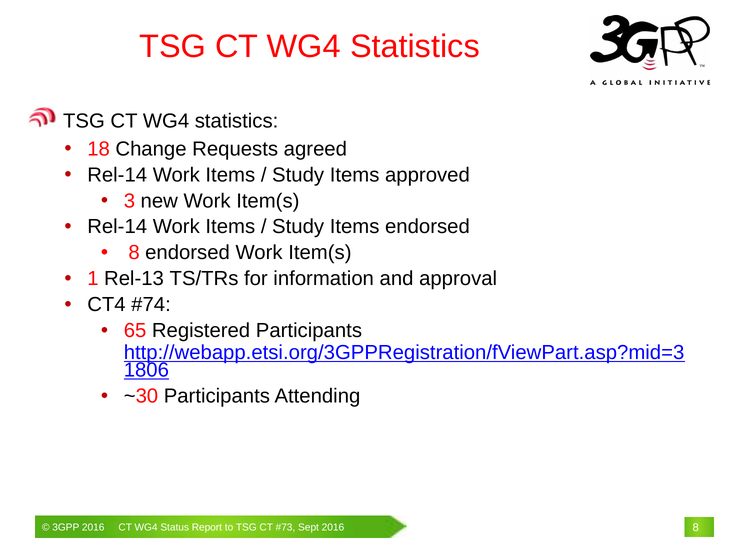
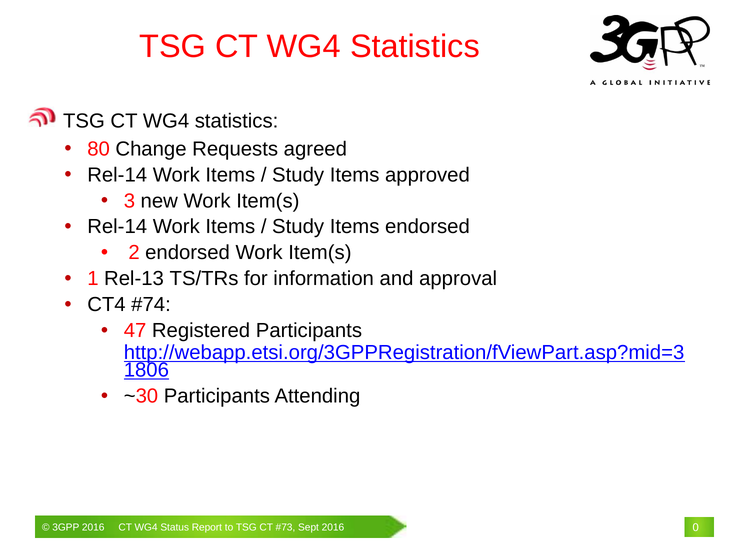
18: 18 -> 80
8 at (134, 253): 8 -> 2
65: 65 -> 47
8 at (696, 528): 8 -> 0
